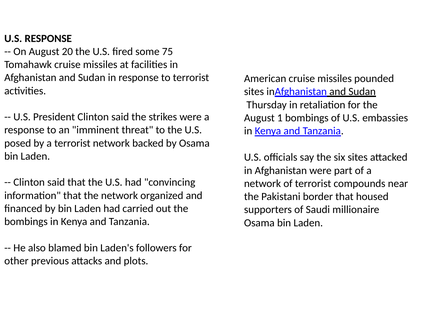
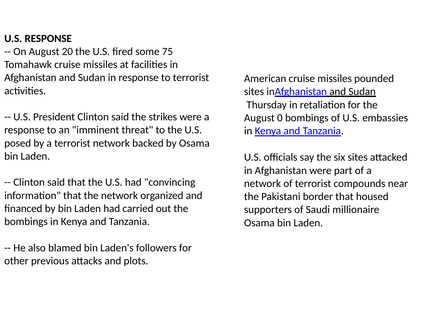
1: 1 -> 0
